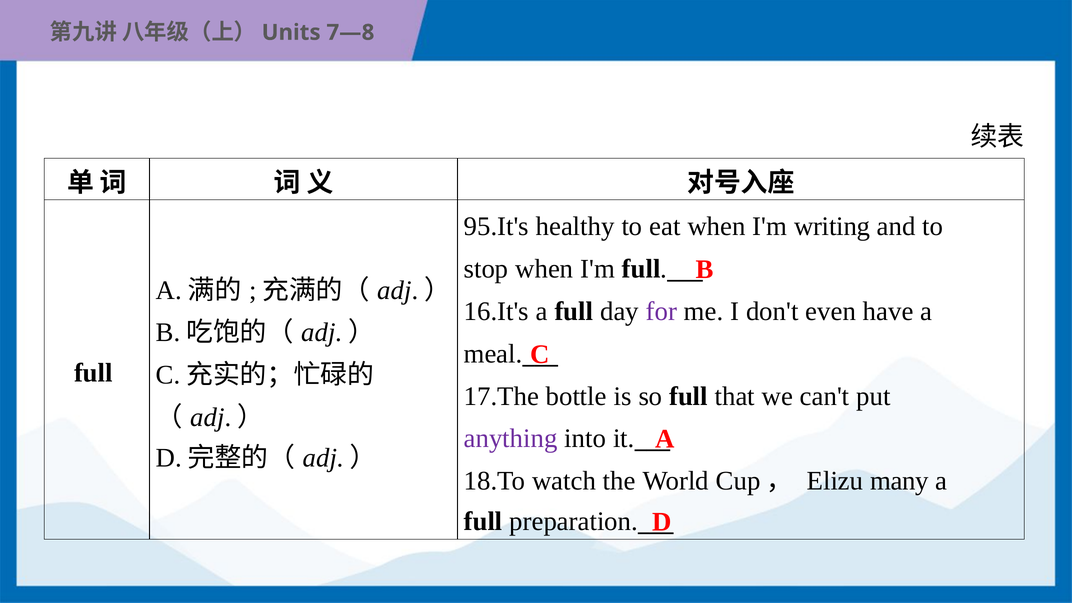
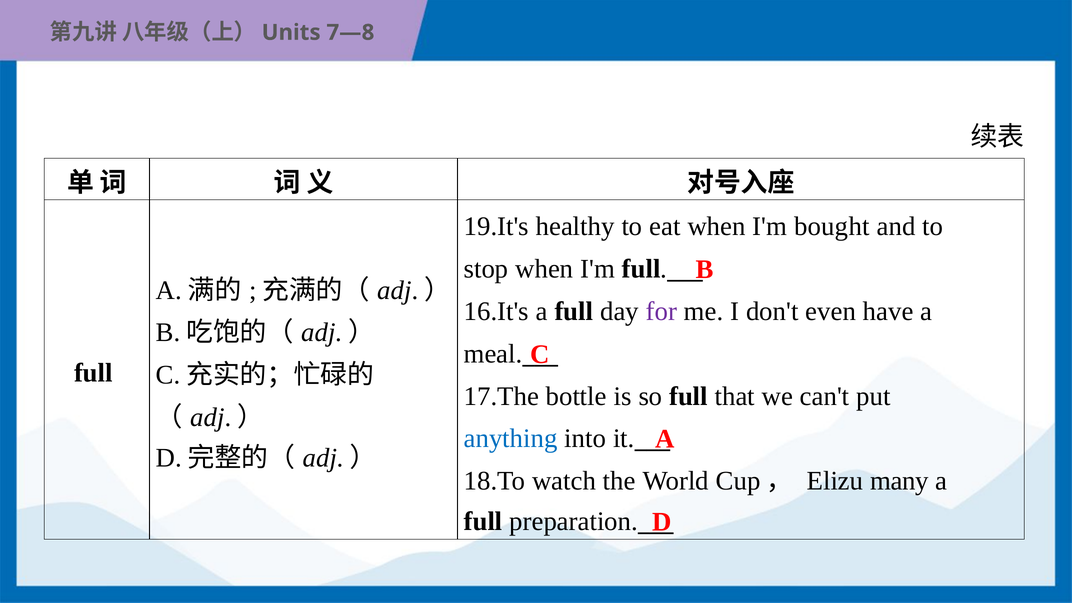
95.It's: 95.It's -> 19.It's
writing: writing -> bought
anything colour: purple -> blue
